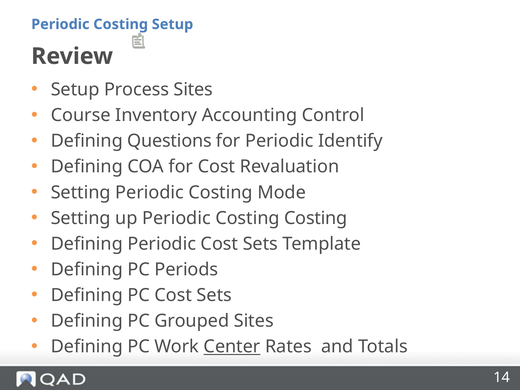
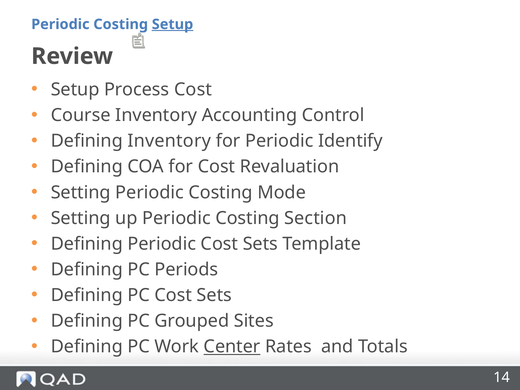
Setup at (173, 24) underline: none -> present
Process Sites: Sites -> Cost
Defining Questions: Questions -> Inventory
Costing Costing: Costing -> Section
